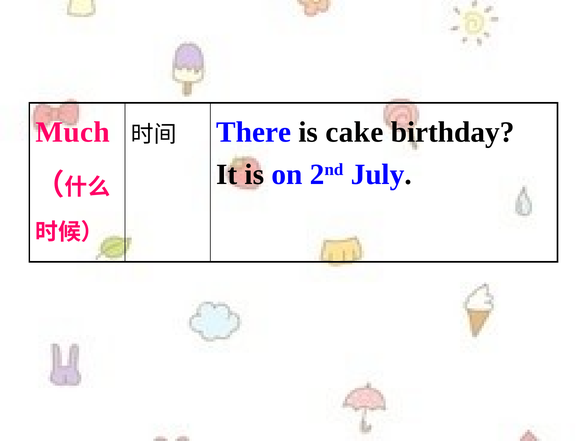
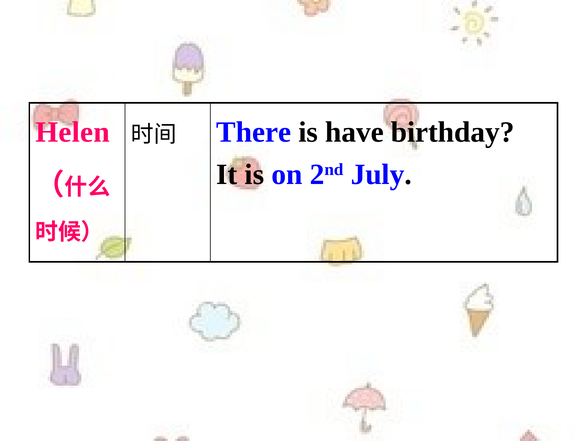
Much: Much -> Helen
cake: cake -> have
